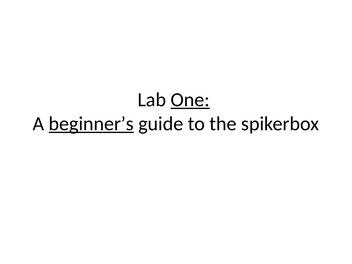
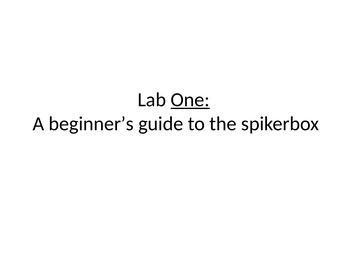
beginner’s underline: present -> none
